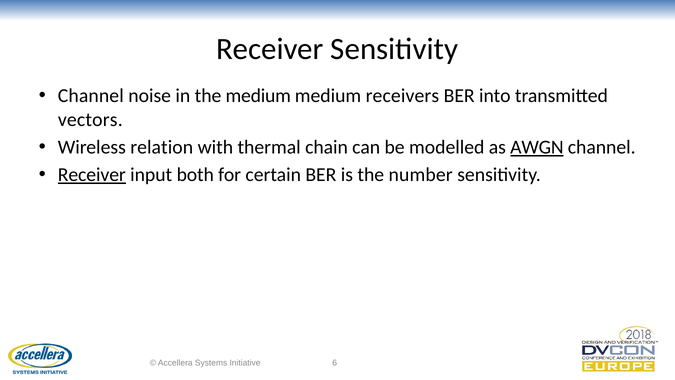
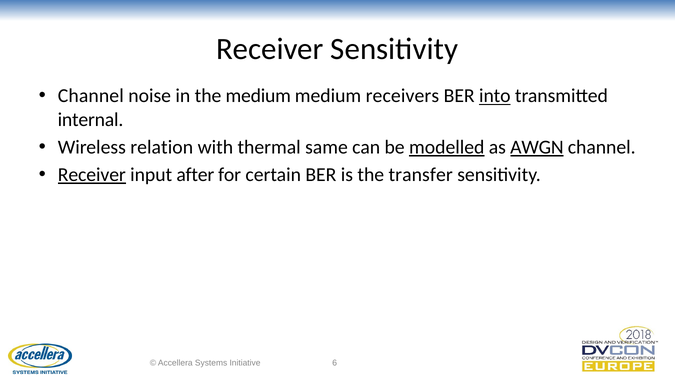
into underline: none -> present
vectors: vectors -> internal
chain: chain -> same
modelled underline: none -> present
both: both -> after
number: number -> transfer
